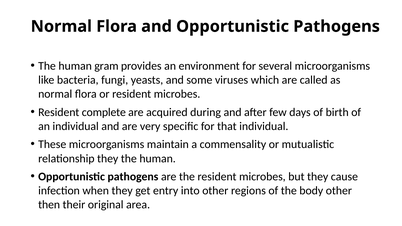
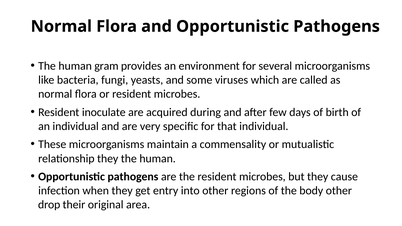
complete: complete -> inoculate
then: then -> drop
